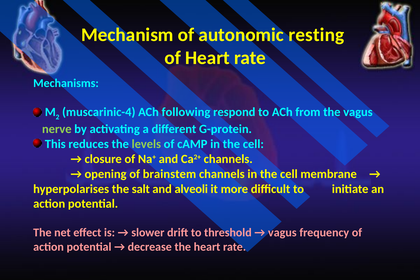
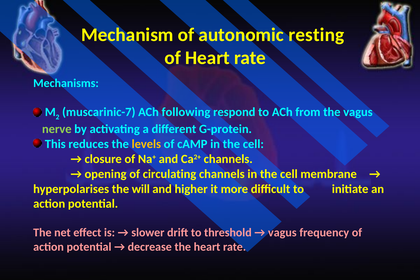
muscarinic-4: muscarinic-4 -> muscarinic-7
levels colour: light green -> yellow
brainstem: brainstem -> circulating
salt: salt -> will
alveoli: alveoli -> higher
